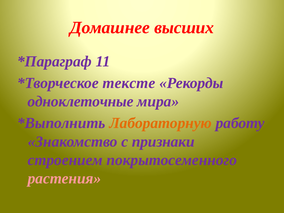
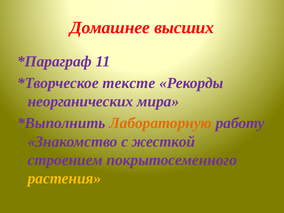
одноклеточные: одноклеточные -> неорганических
признаки: признаки -> жесткой
растения colour: pink -> yellow
